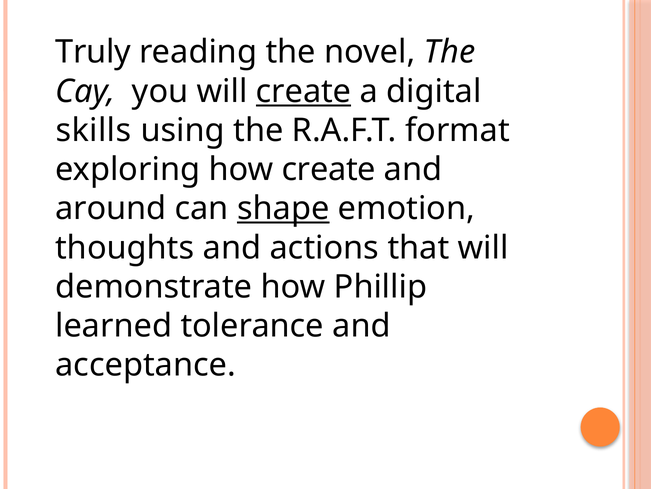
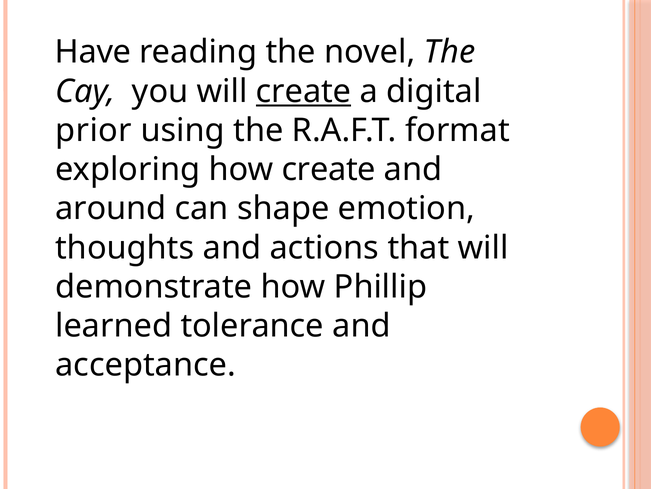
Truly: Truly -> Have
skills: skills -> prior
shape underline: present -> none
